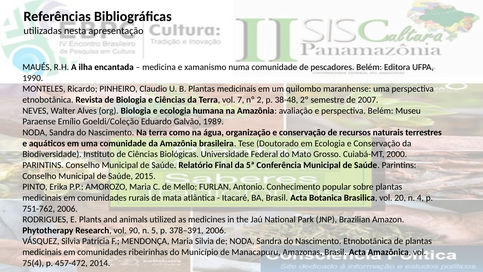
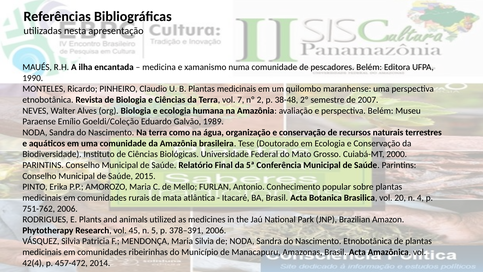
90: 90 -> 45
75(4: 75(4 -> 42(4
